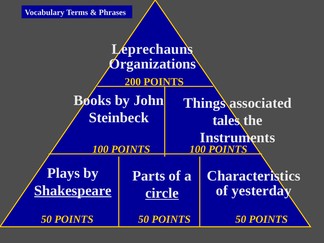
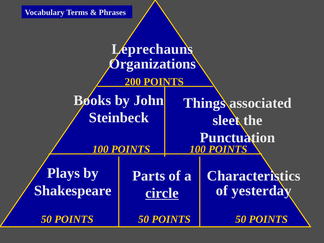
tales: tales -> sleet
Instruments: Instruments -> Punctuation
Shakespeare underline: present -> none
